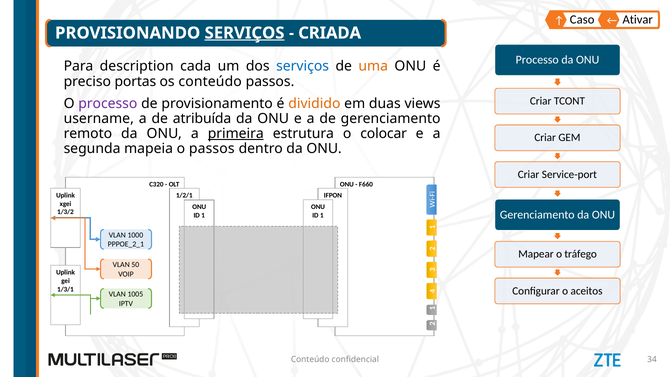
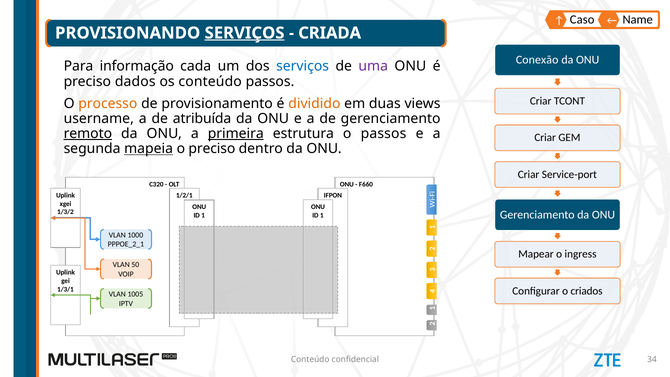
Ativar: Ativar -> Name
Processo at (537, 60): Processo -> Conexão
description: description -> informação
uma colour: orange -> purple
portas: portas -> dados
processo at (108, 103) colour: purple -> orange
remoto underline: none -> present
o colocar: colocar -> passos
mapeia underline: none -> present
o passos: passos -> preciso
tráfego: tráfego -> ingress
aceitos: aceitos -> criados
